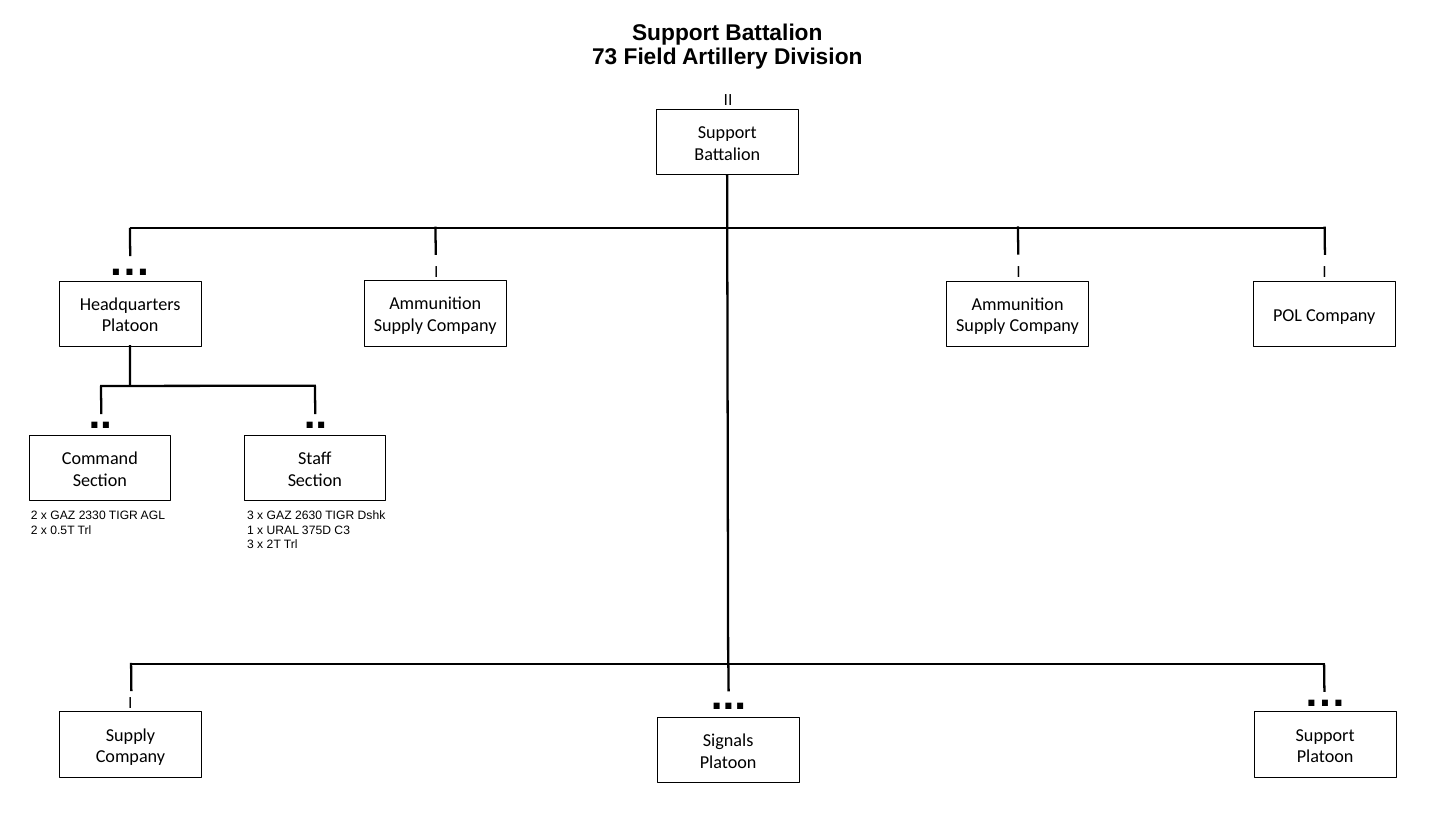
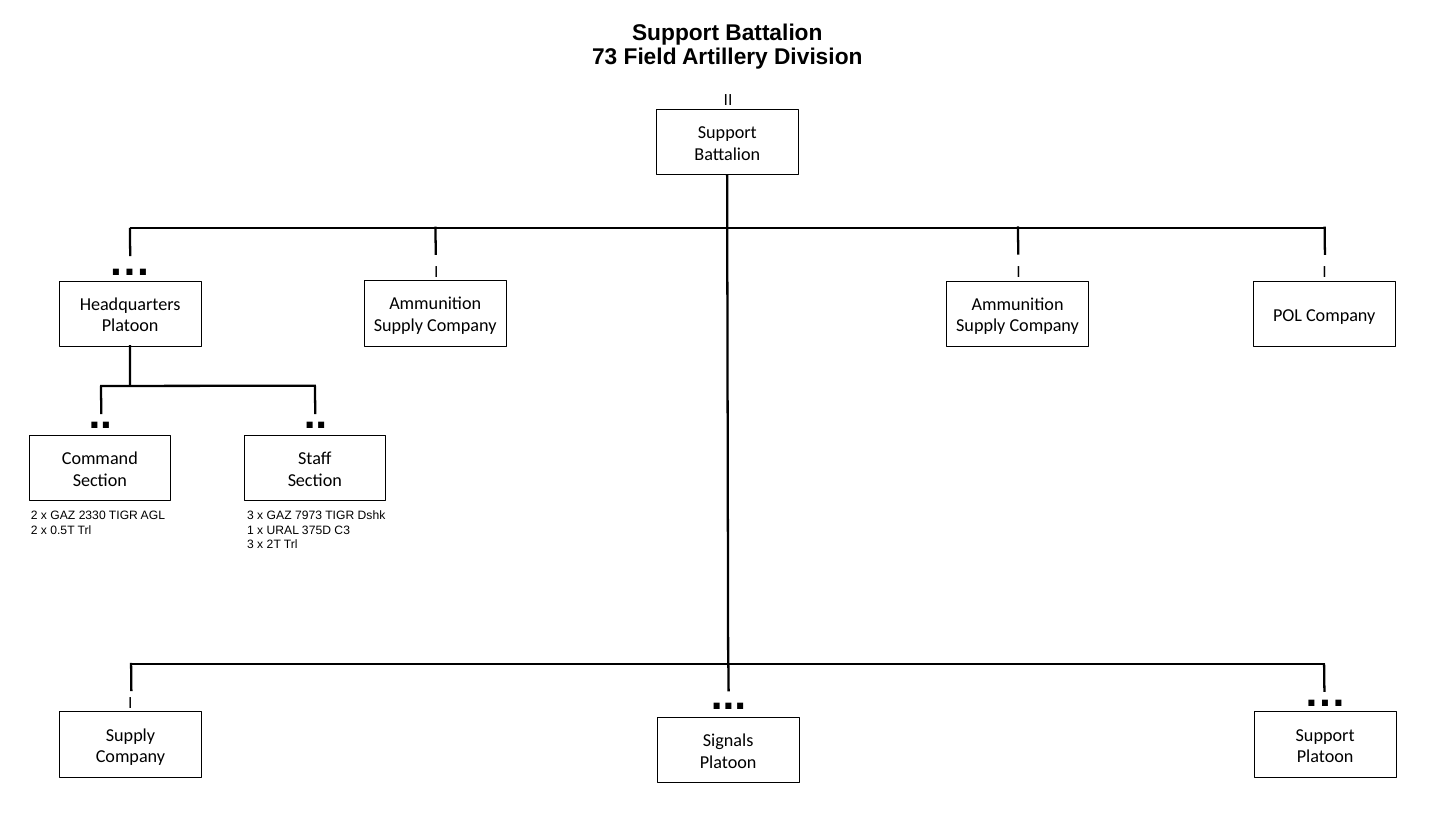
2630: 2630 -> 7973
